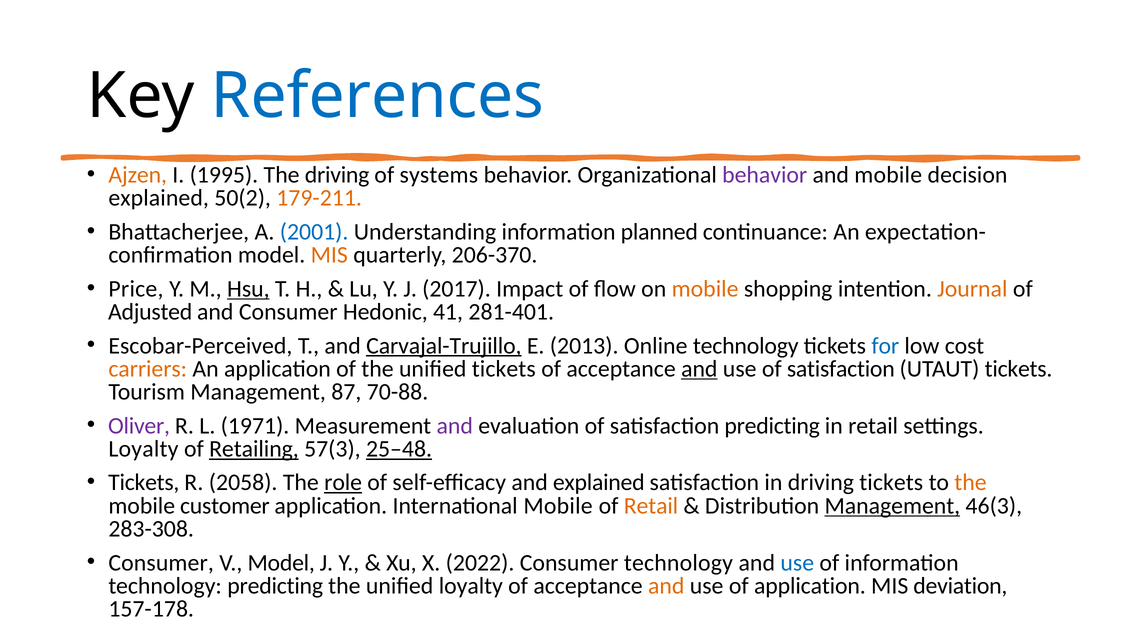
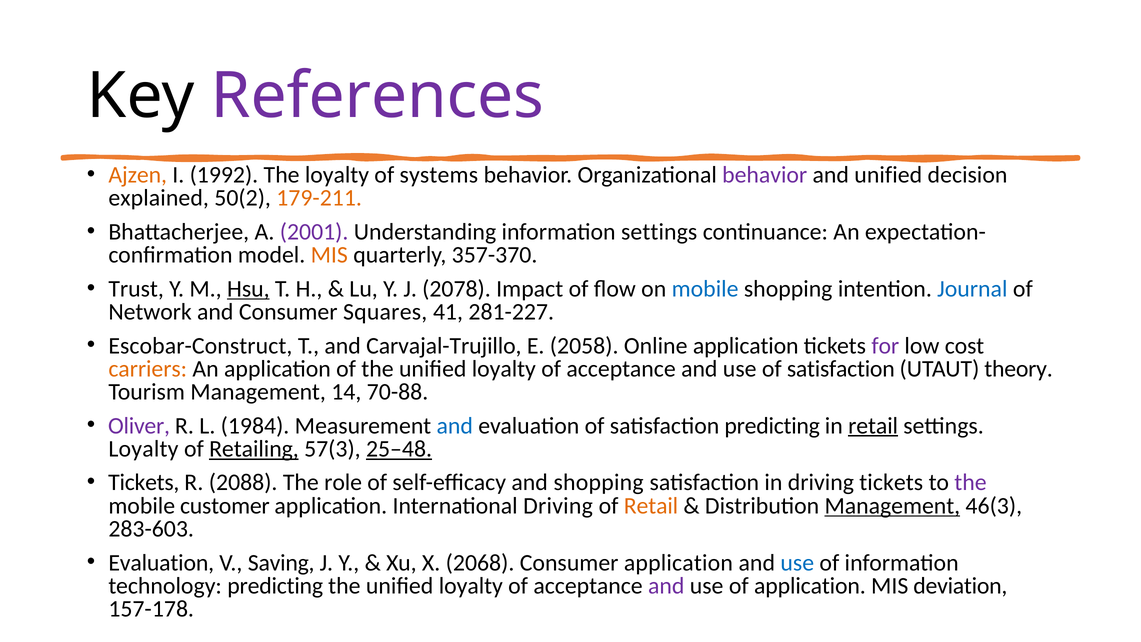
References colour: blue -> purple
1995: 1995 -> 1992
The driving: driving -> loyalty
and mobile: mobile -> unified
2001 colour: blue -> purple
information planned: planned -> settings
206-370: 206-370 -> 357-370
Price: Price -> Trust
2017: 2017 -> 2078
mobile at (705, 289) colour: orange -> blue
Journal colour: orange -> blue
Adjusted: Adjusted -> Network
Hedonic: Hedonic -> Squares
281-401: 281-401 -> 281-227
Escobar-Perceived: Escobar-Perceived -> Escobar-Construct
Carvajal-Trujillo underline: present -> none
2013: 2013 -> 2058
Online technology: technology -> application
for colour: blue -> purple
of the unified tickets: tickets -> loyalty
and at (699, 369) underline: present -> none
UTAUT tickets: tickets -> theory
87: 87 -> 14
1971: 1971 -> 1984
and at (455, 426) colour: purple -> blue
retail at (873, 426) underline: none -> present
2058: 2058 -> 2088
role underline: present -> none
and explained: explained -> shopping
the at (970, 482) colour: orange -> purple
International Mobile: Mobile -> Driving
283-308: 283-308 -> 283-603
Consumer at (161, 562): Consumer -> Evaluation
V Model: Model -> Saving
2022: 2022 -> 2068
Consumer technology: technology -> application
and at (666, 586) colour: orange -> purple
